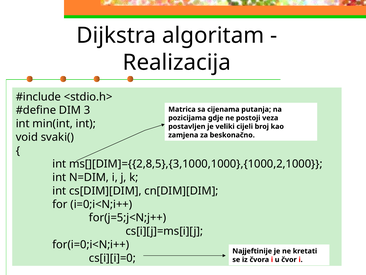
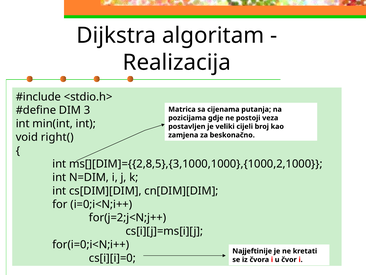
svaki(: svaki( -> right(
for(j=5;j<N;j++: for(j=5;j<N;j++ -> for(j=2;j<N;j++
